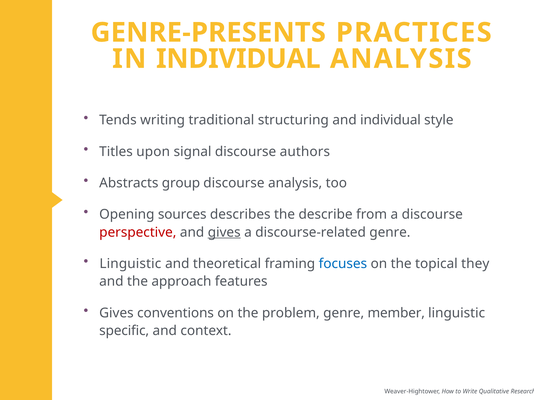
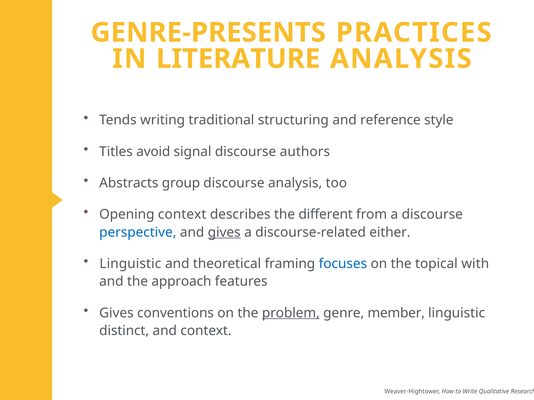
IN INDIVIDUAL: INDIVIDUAL -> LITERATURE
and individual: individual -> reference
upon: upon -> avoid
Opening sources: sources -> context
describe: describe -> different
perspective colour: red -> blue
discourse-related genre: genre -> either
they: they -> with
problem underline: none -> present
specific: specific -> distinct
